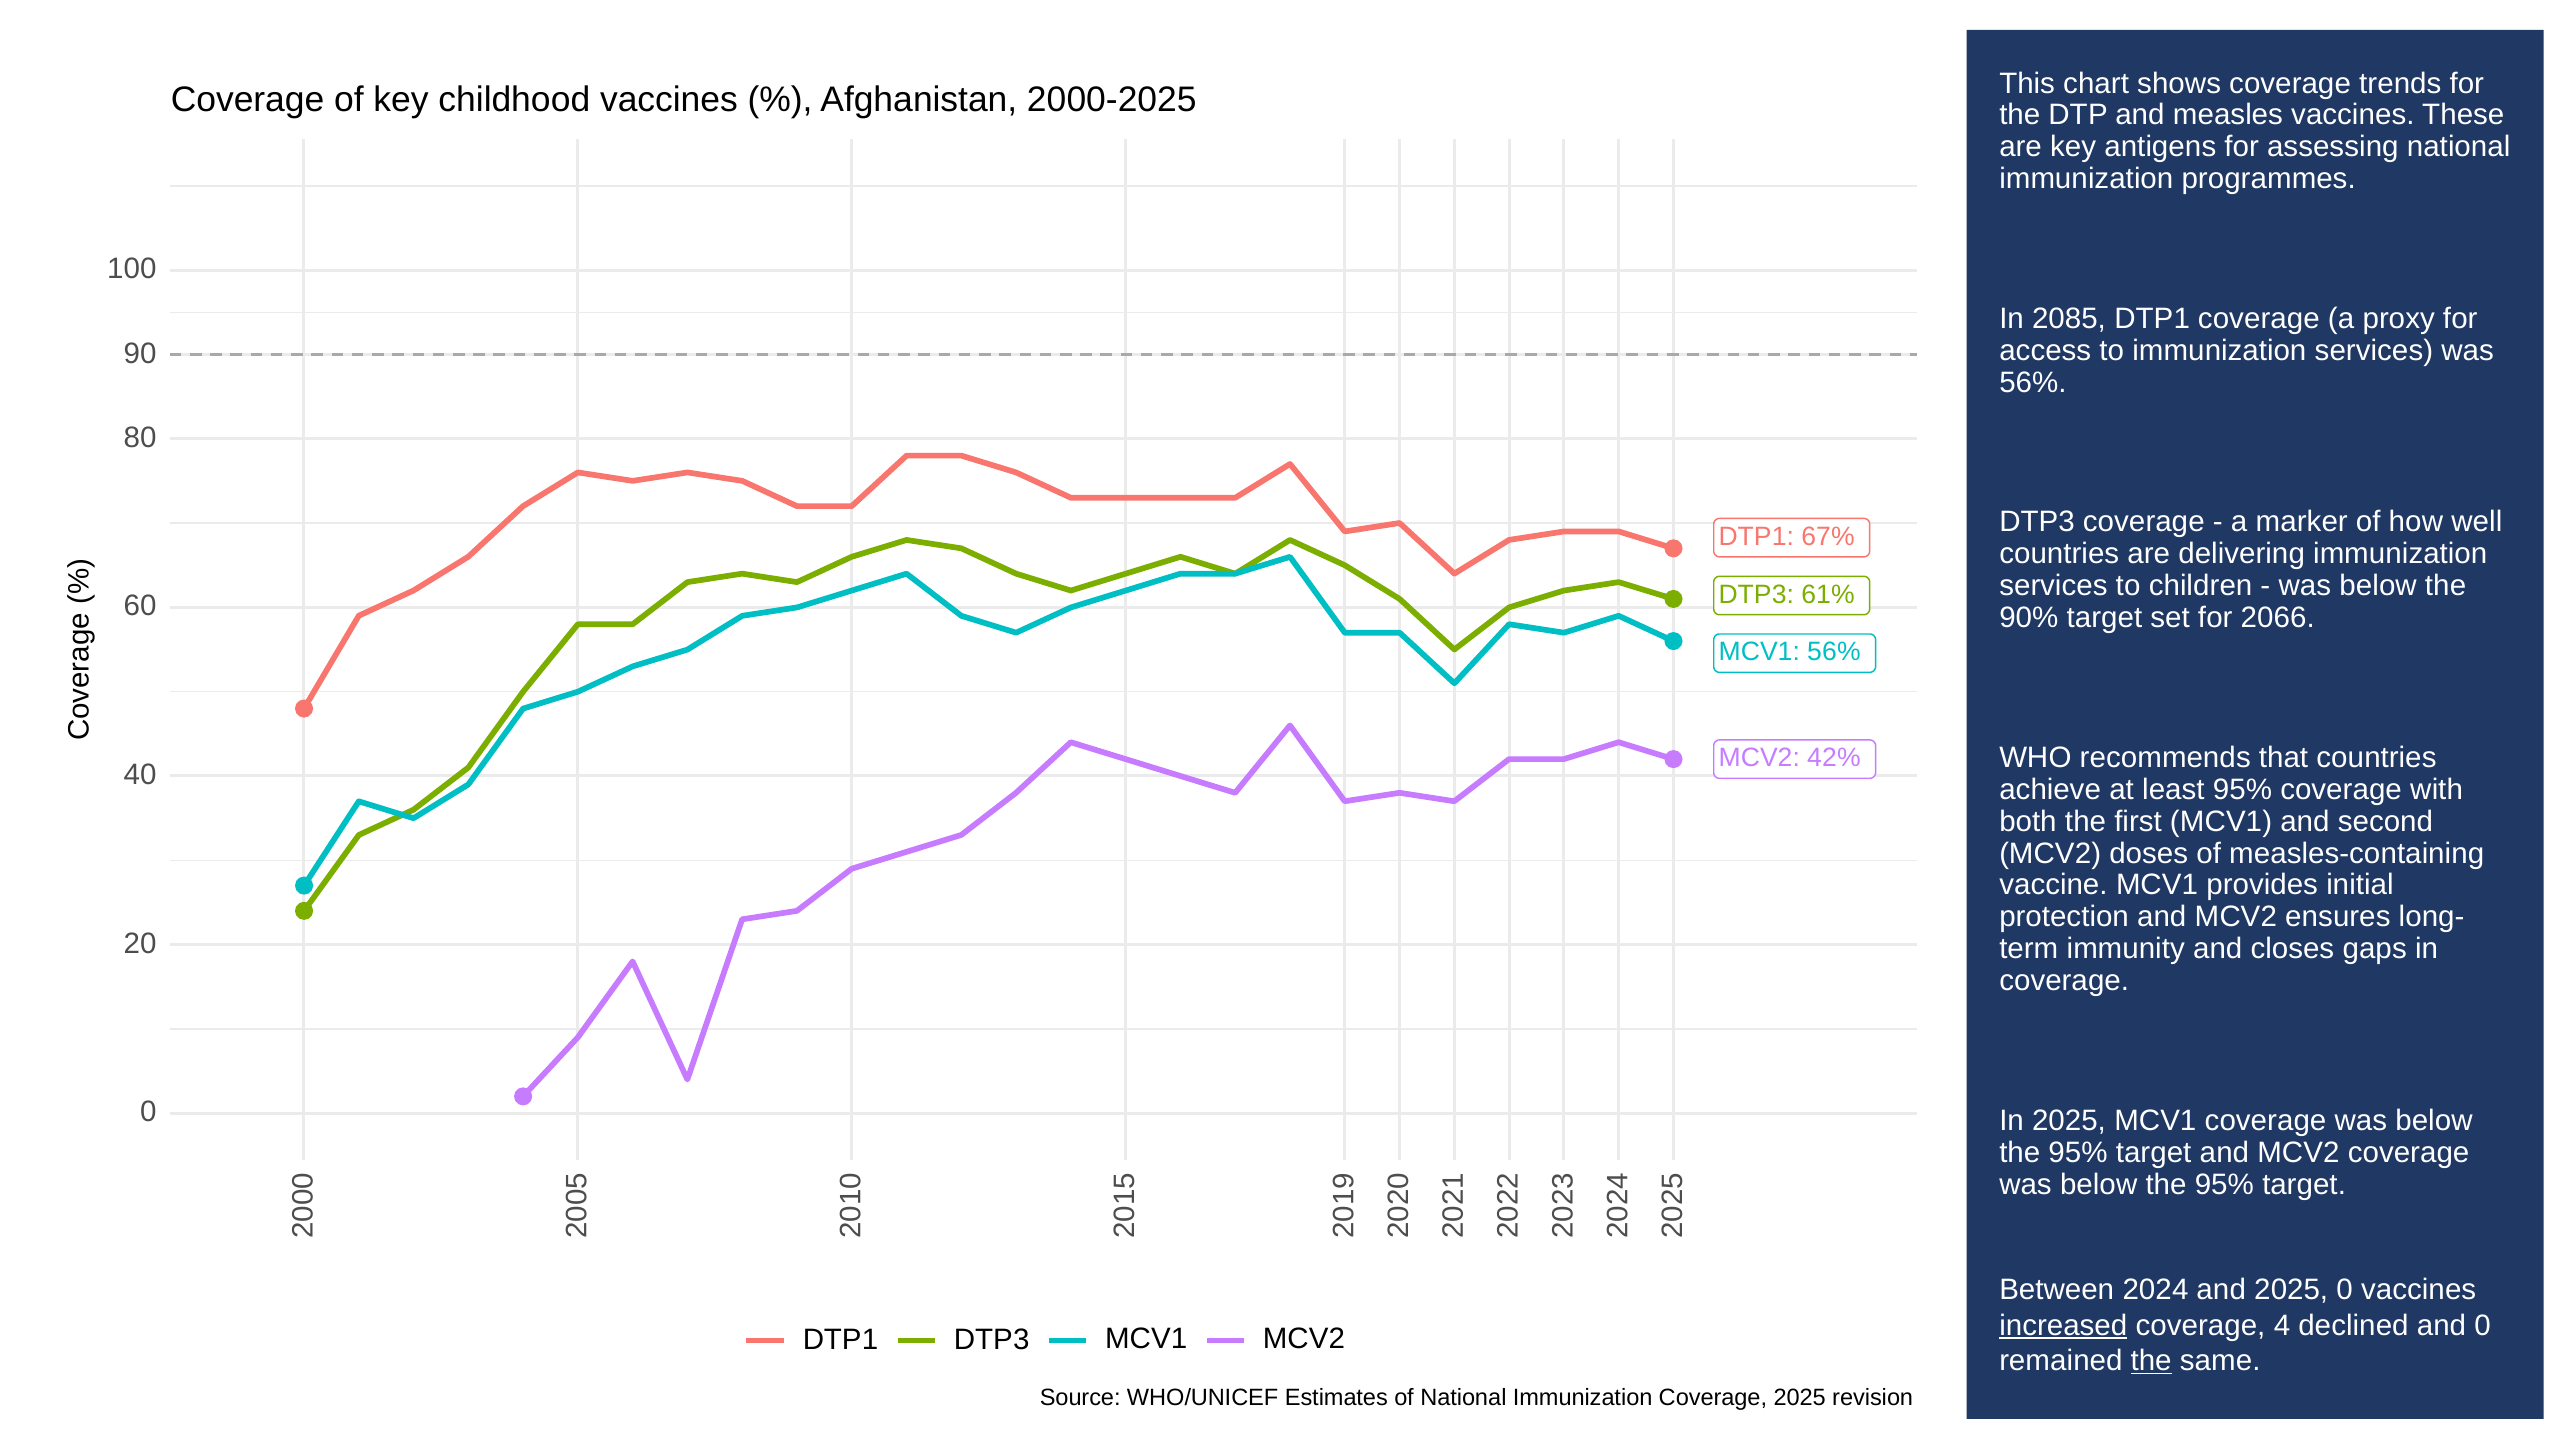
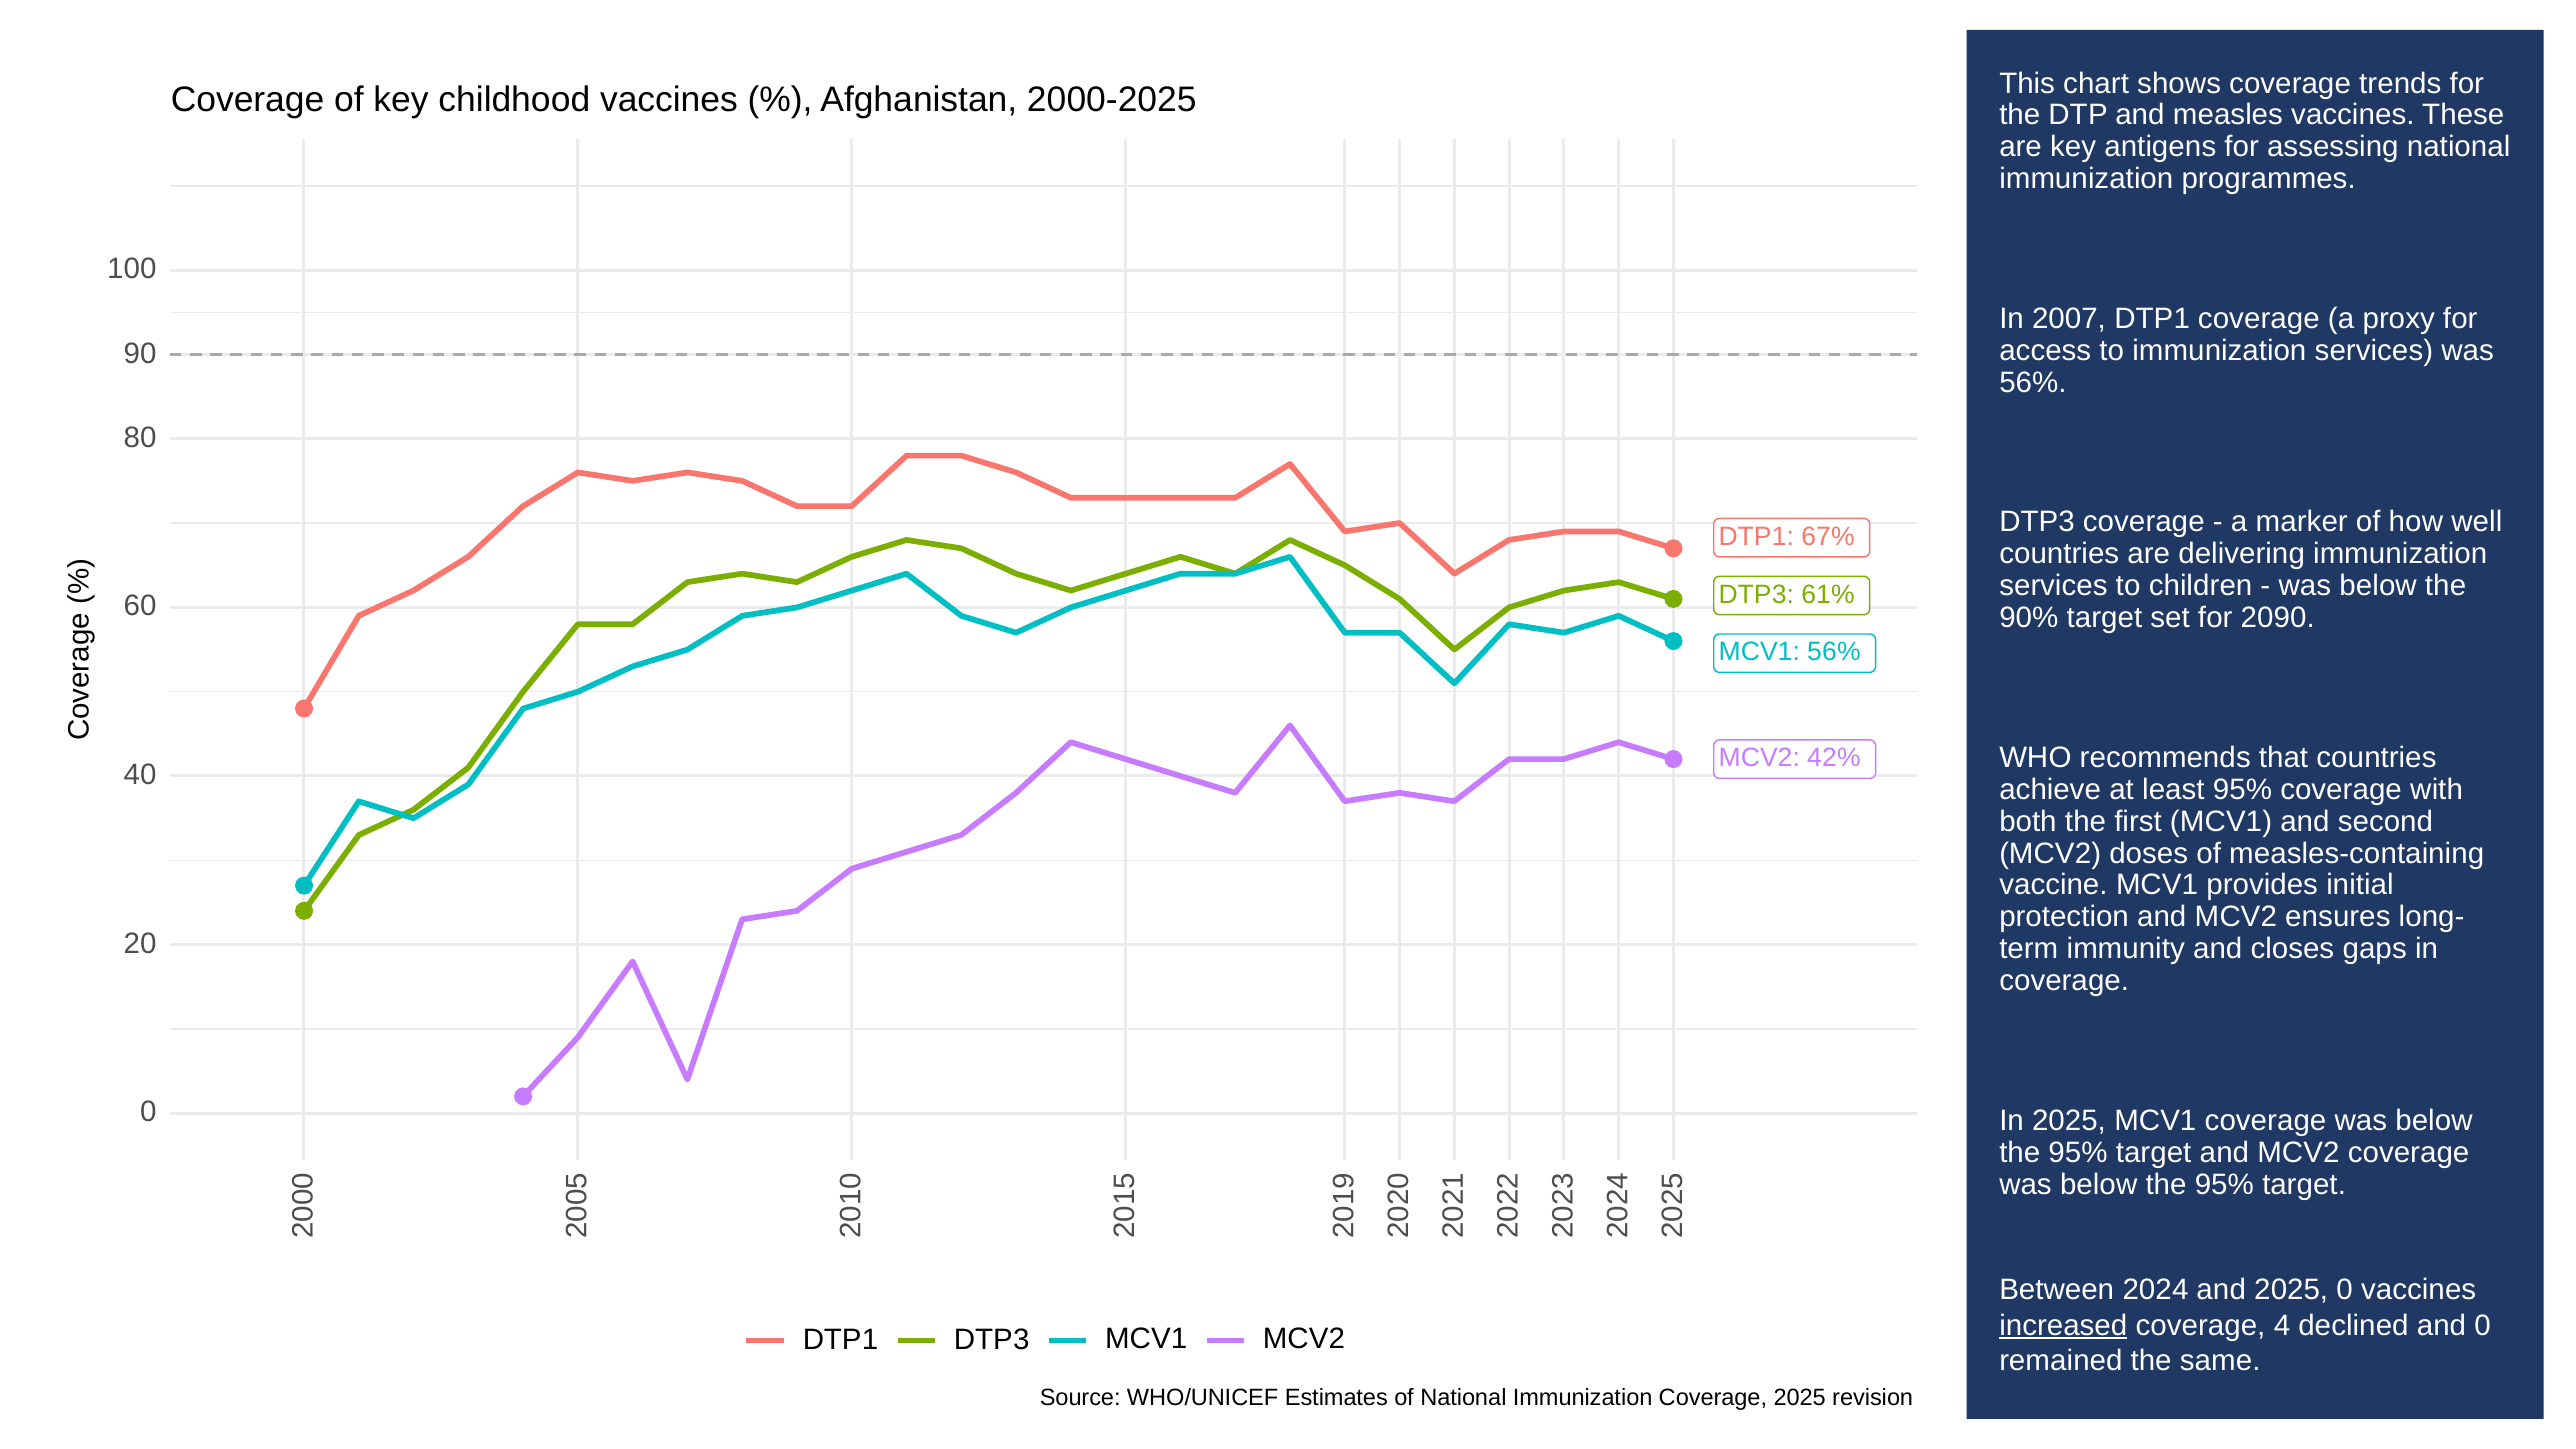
2085: 2085 -> 2007
2066: 2066 -> 2090
the at (2151, 1361) underline: present -> none
